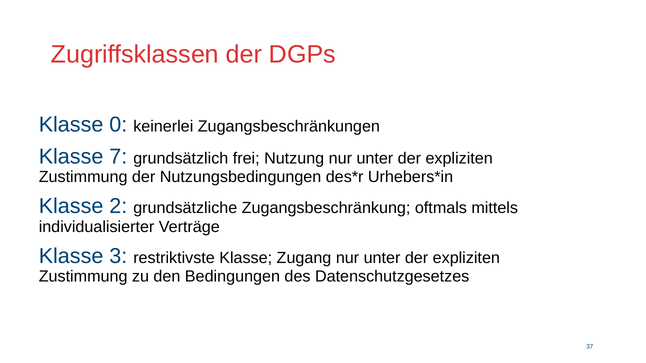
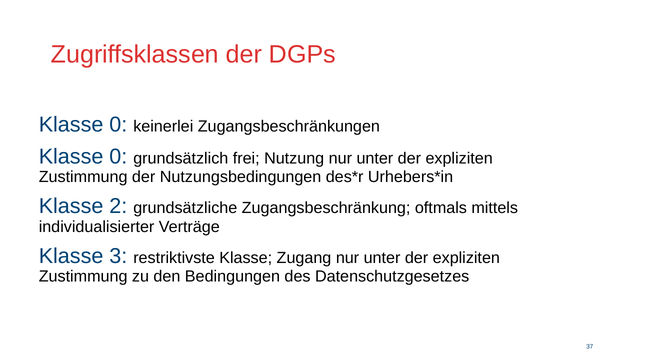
7 at (118, 157): 7 -> 0
